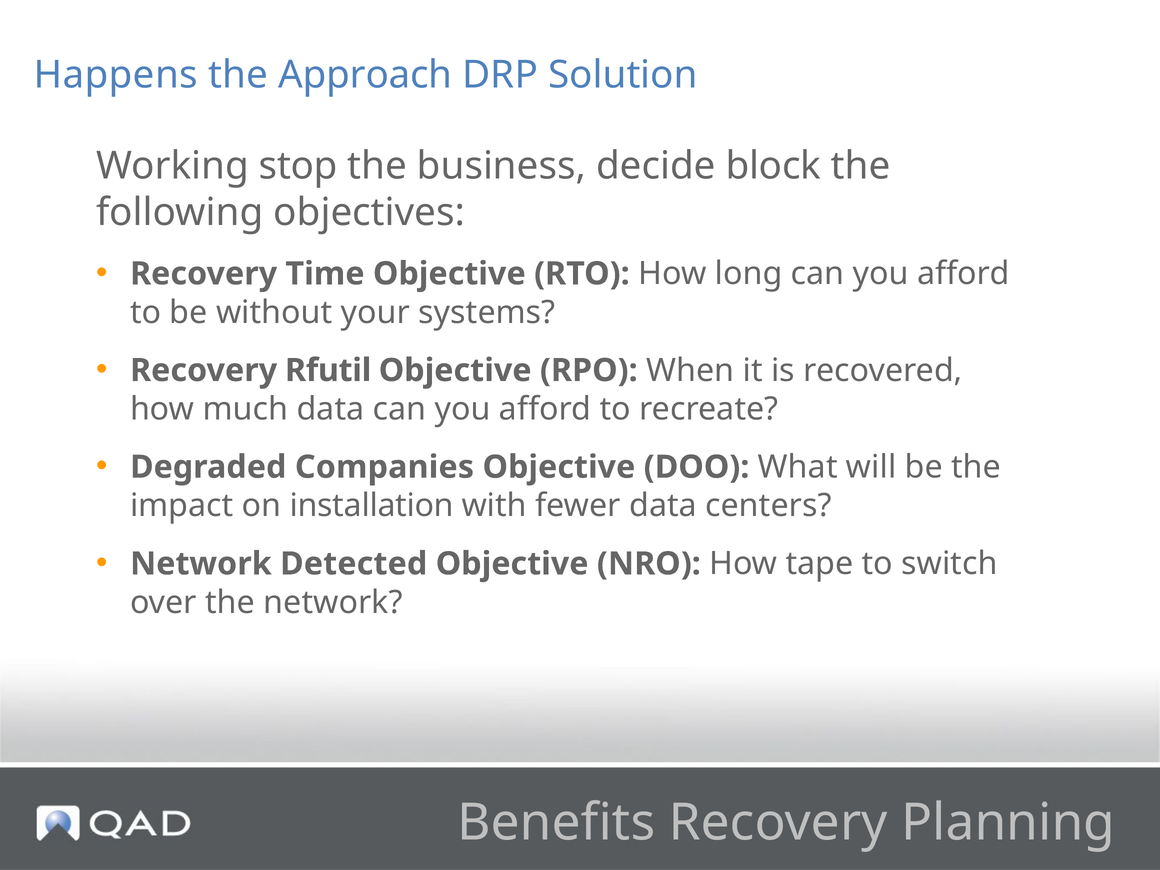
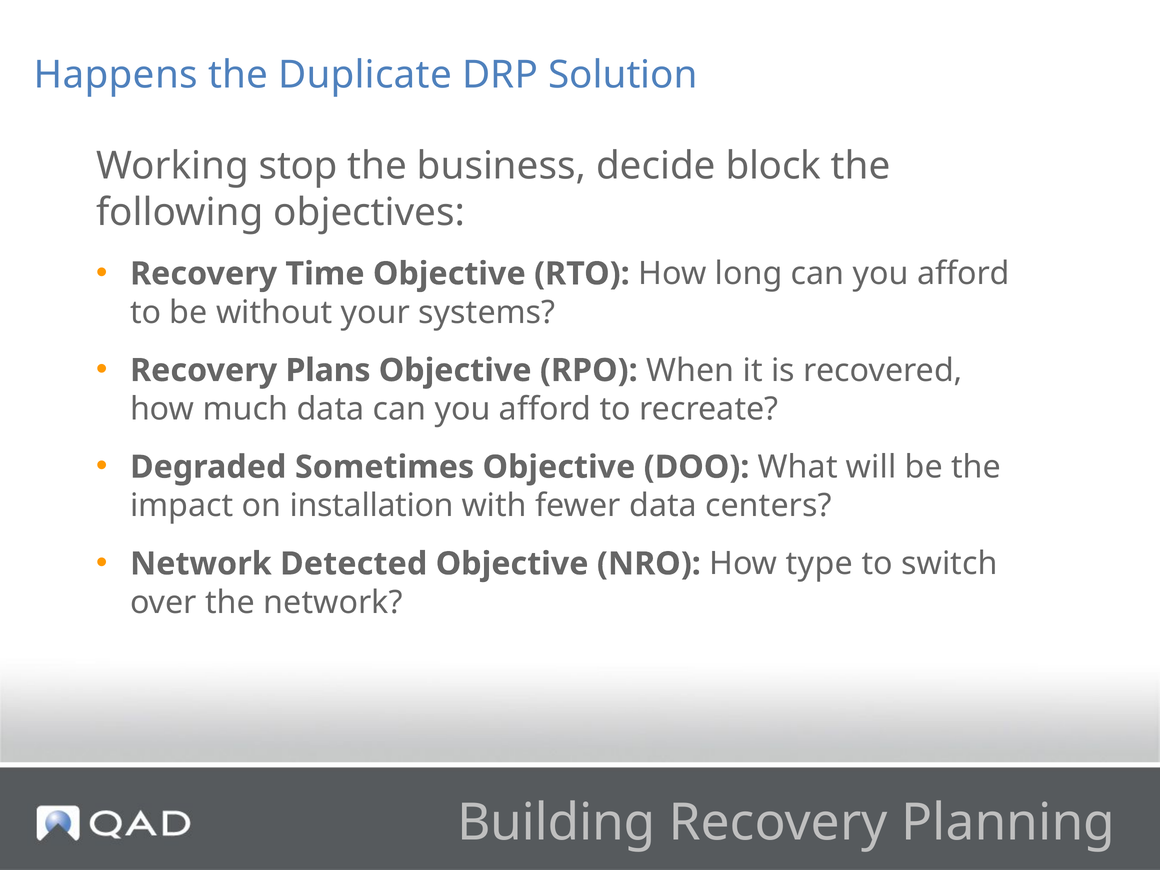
Approach: Approach -> Duplicate
Rfutil: Rfutil -> Plans
Companies: Companies -> Sometimes
tape: tape -> type
Benefits: Benefits -> Building
